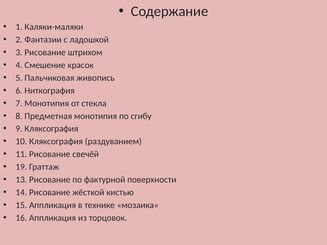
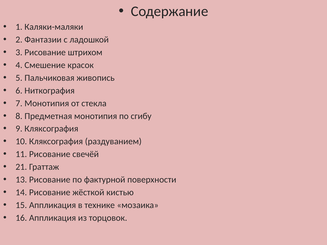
19: 19 -> 21
